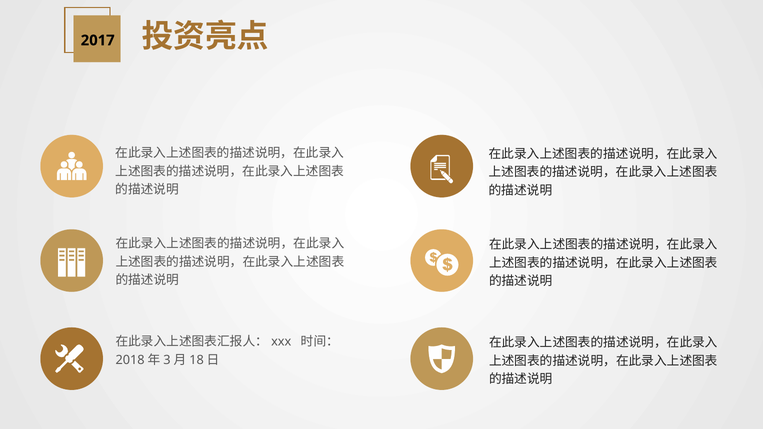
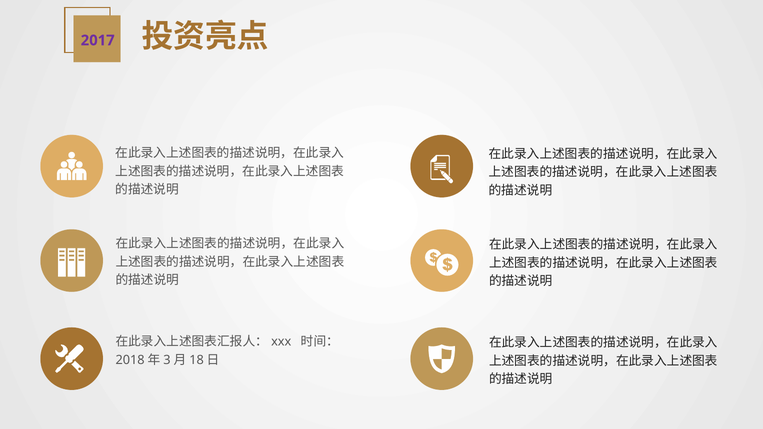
2017 colour: black -> purple
